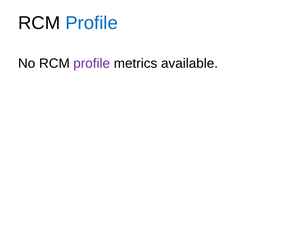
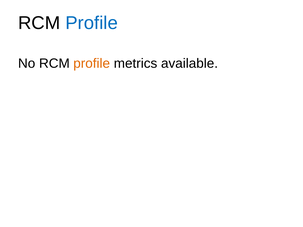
profile at (92, 64) colour: purple -> orange
